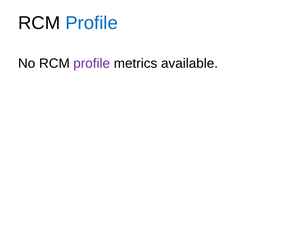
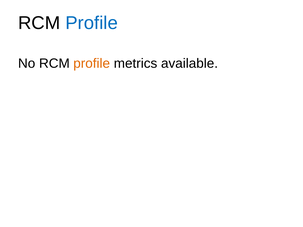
profile at (92, 64) colour: purple -> orange
